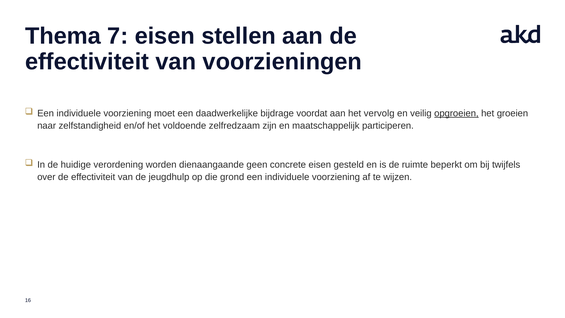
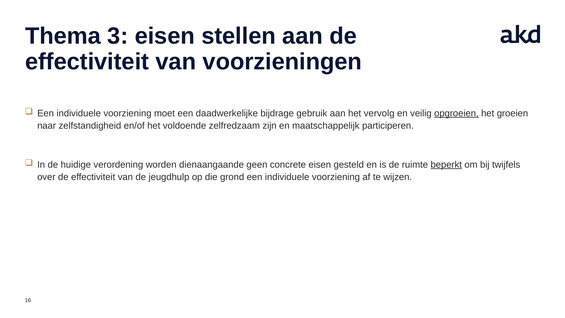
7: 7 -> 3
voordat: voordat -> gebruik
beperkt underline: none -> present
